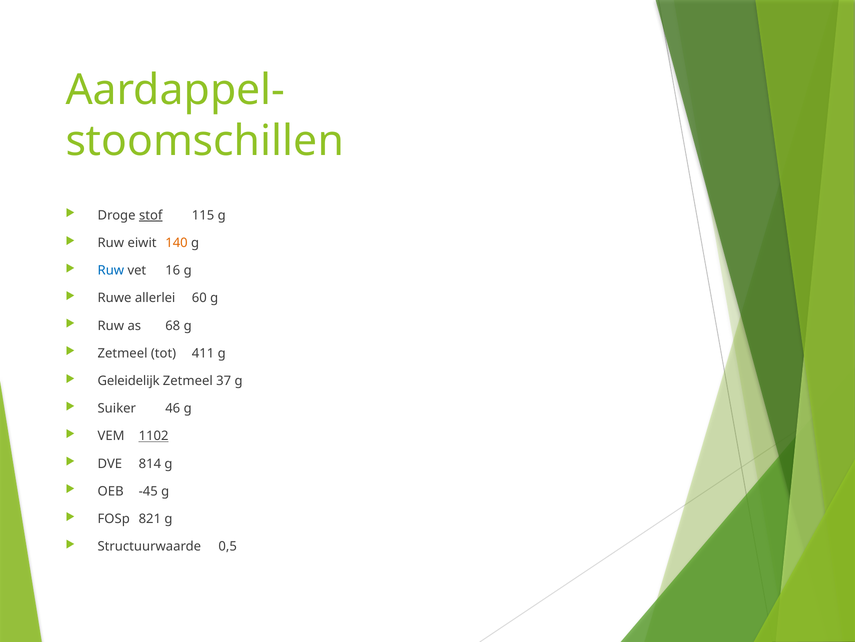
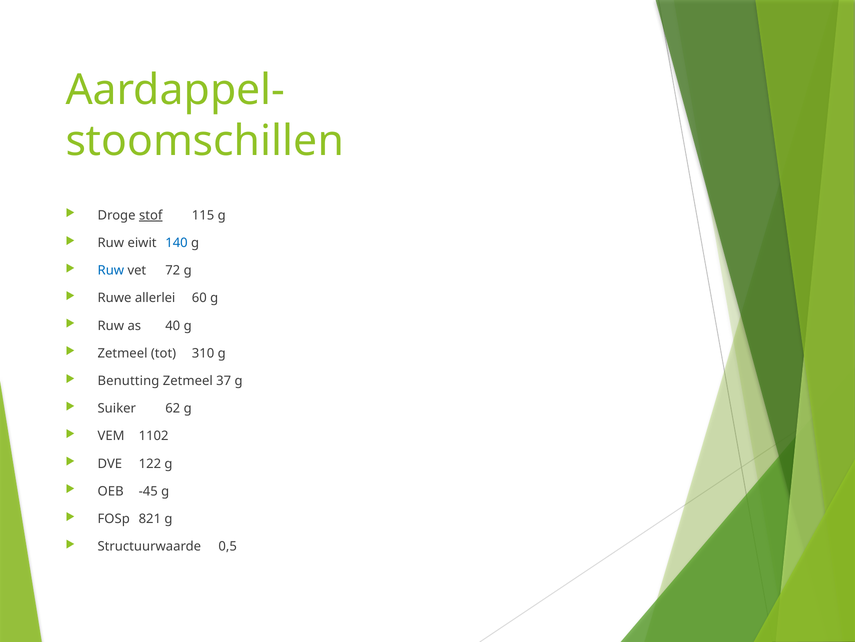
140 colour: orange -> blue
16: 16 -> 72
68: 68 -> 40
411: 411 -> 310
Geleidelijk: Geleidelijk -> Benutting
46: 46 -> 62
1102 underline: present -> none
814: 814 -> 122
